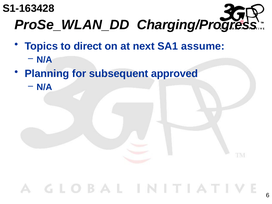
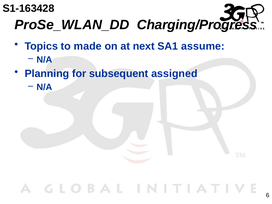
direct: direct -> made
approved: approved -> assigned
